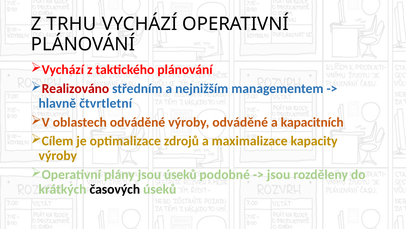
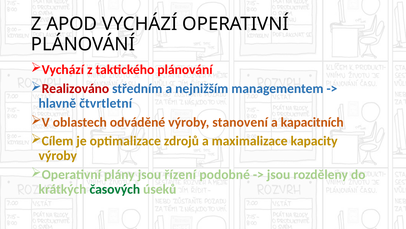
TRHU: TRHU -> APOD
výroby odváděné: odváděné -> stanovení
jsou úseků: úseků -> řízení
časových colour: black -> green
